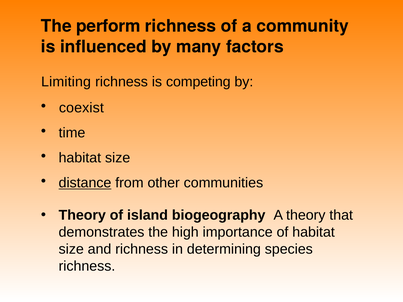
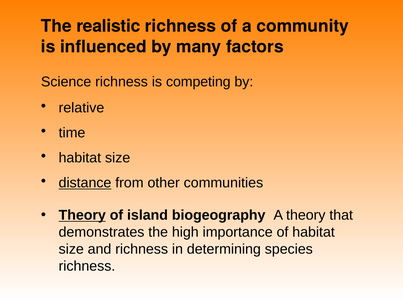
perform: perform -> realistic
Limiting: Limiting -> Science
coexist: coexist -> relative
Theory at (82, 215) underline: none -> present
